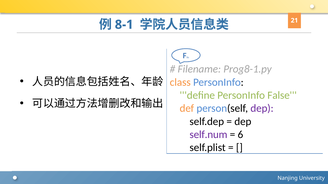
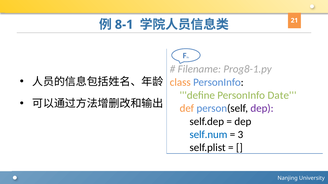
False: False -> Date
self.num colour: purple -> blue
6: 6 -> 3
